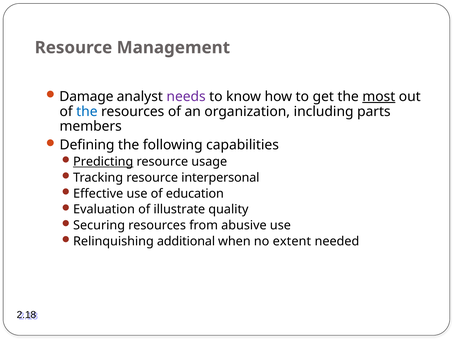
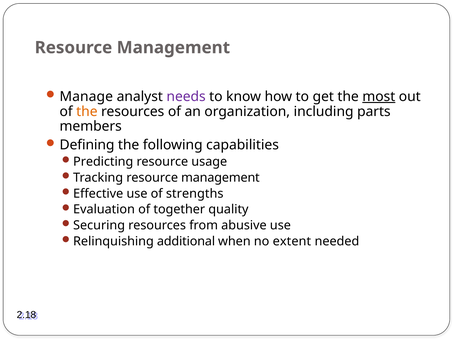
Damage: Damage -> Manage
the at (87, 111) colour: blue -> orange
Predicting underline: present -> none
Tracking resource interpersonal: interpersonal -> management
education: education -> strengths
illustrate: illustrate -> together
